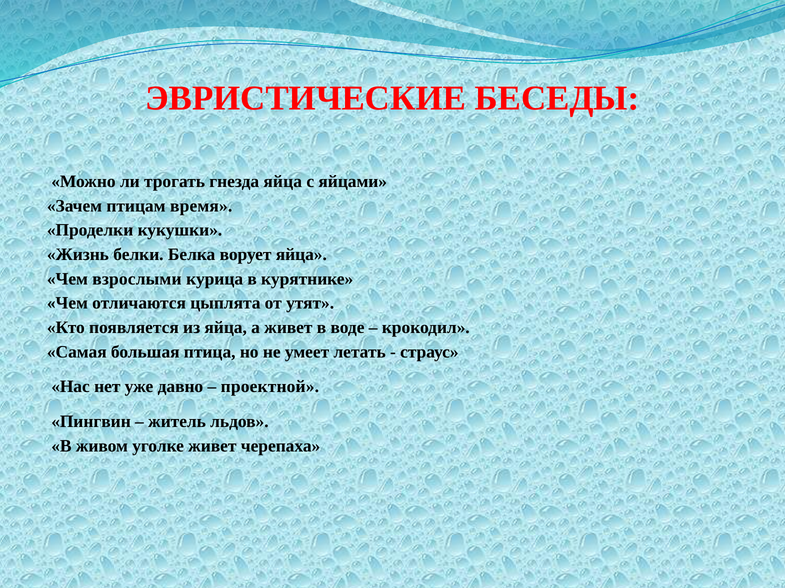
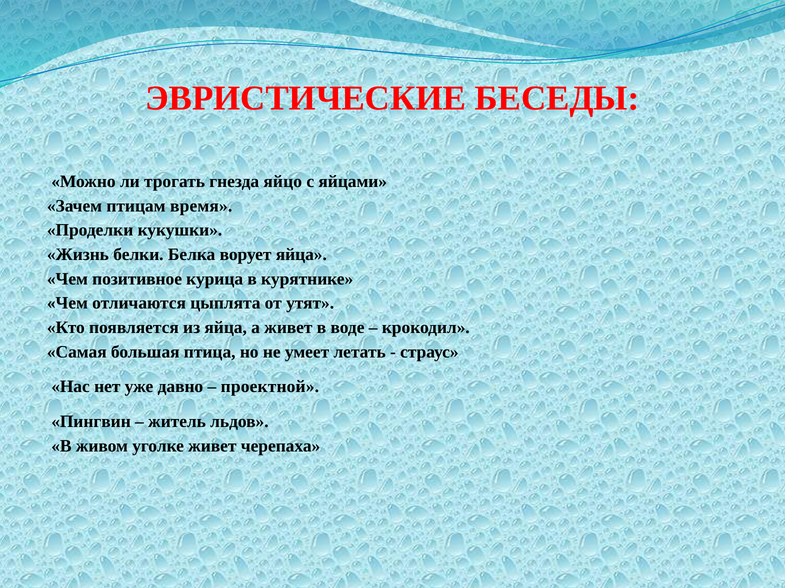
гнезда яйца: яйца -> яйцо
взрослыми: взрослыми -> позитивное
